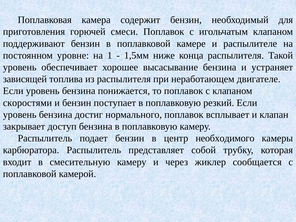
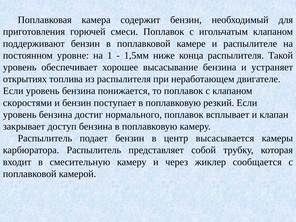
зависящей: зависящей -> открытиях
необходимого: необходимого -> высасывается
